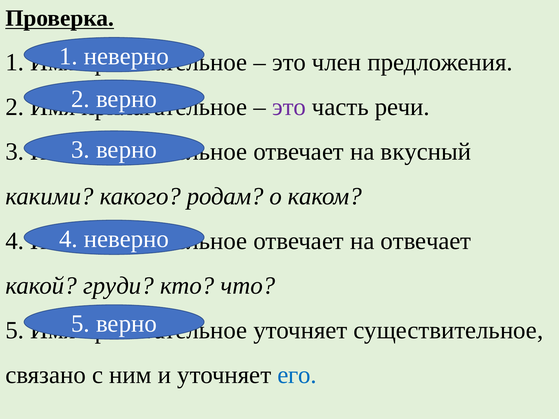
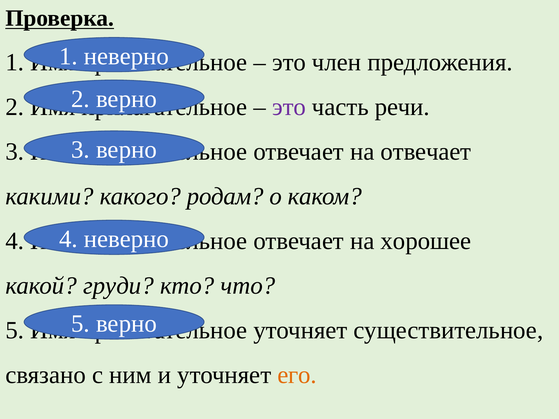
на вкусный: вкусный -> отвечает
на отвечает: отвечает -> хорошее
его colour: blue -> orange
